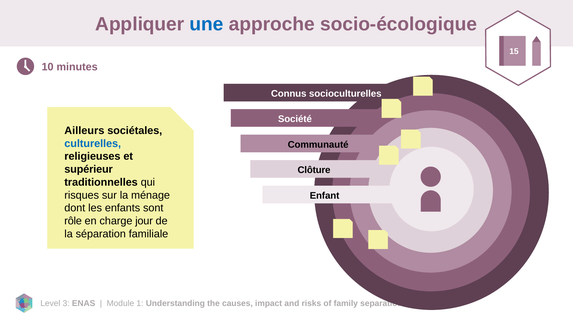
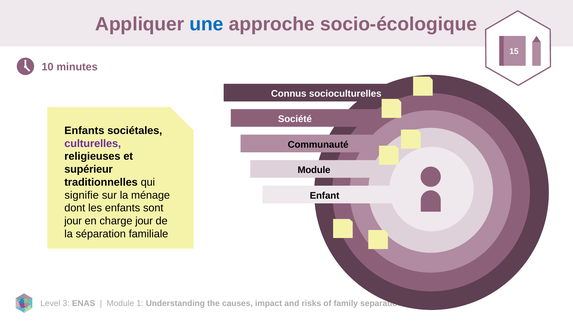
Ailleurs at (84, 130): Ailleurs -> Enfants
culturelles colour: blue -> purple
Clôture at (314, 170): Clôture -> Module
risques: risques -> signifie
rôle at (73, 220): rôle -> jour
